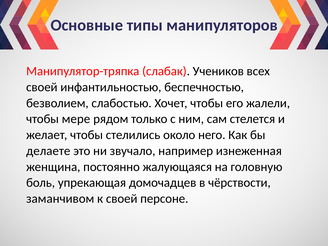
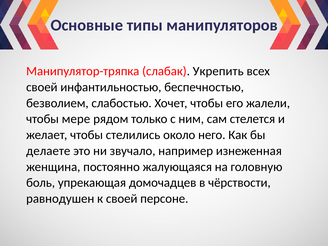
Учеников: Учеников -> Укрепить
заманчивом: заманчивом -> равнодушен
